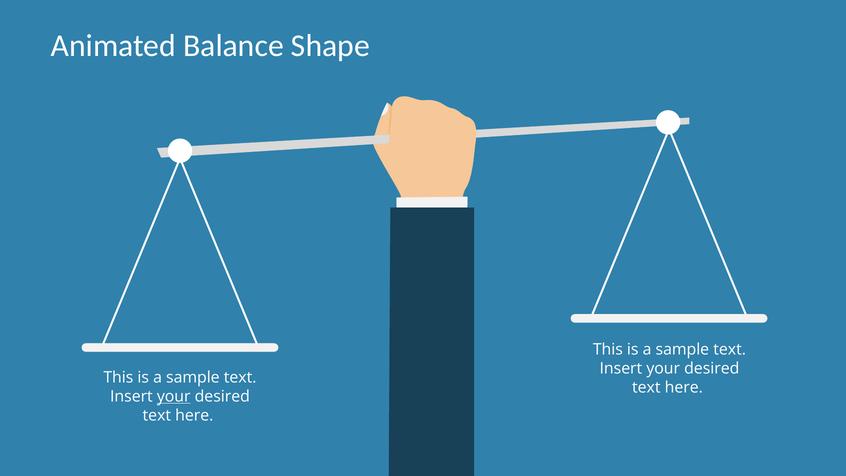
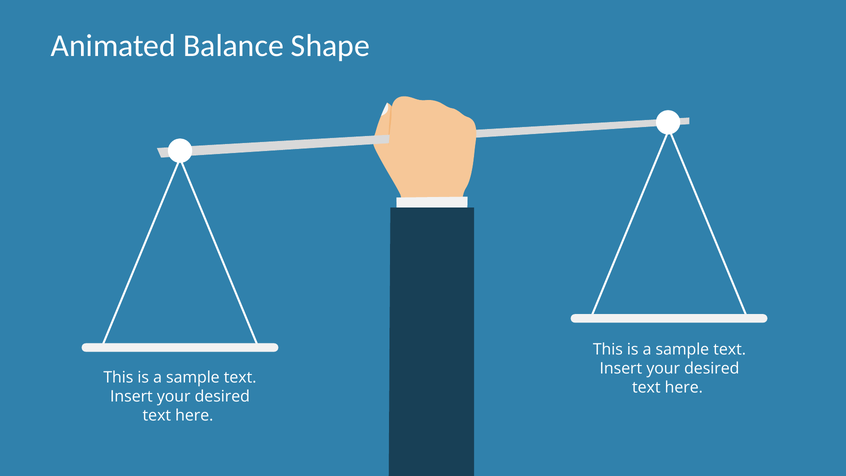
your at (174, 396) underline: present -> none
